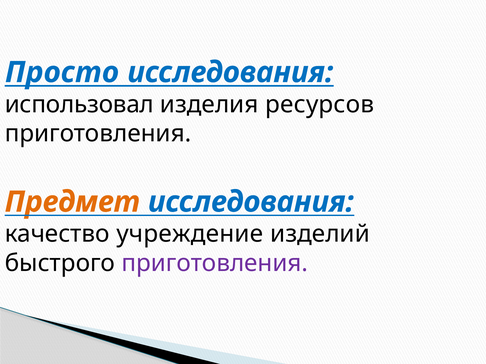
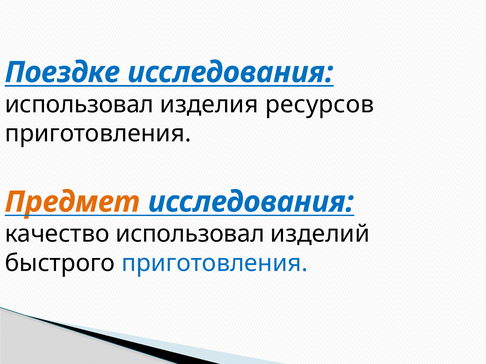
Просто: Просто -> Поездке
качество учреждение: учреждение -> использовал
приготовления at (215, 263) colour: purple -> blue
